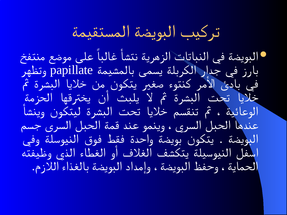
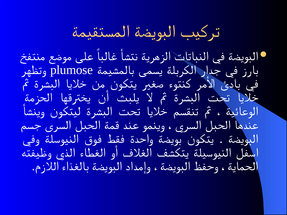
papillate: papillate -> plumose
